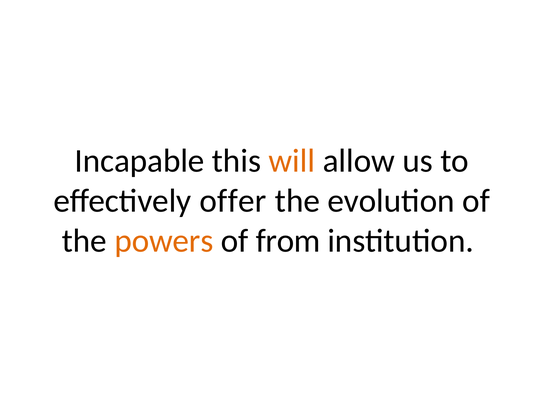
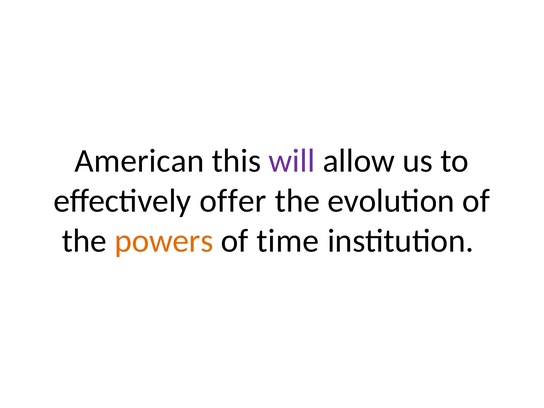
Incapable: Incapable -> American
will colour: orange -> purple
from: from -> time
